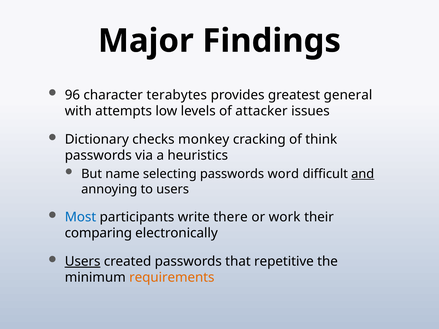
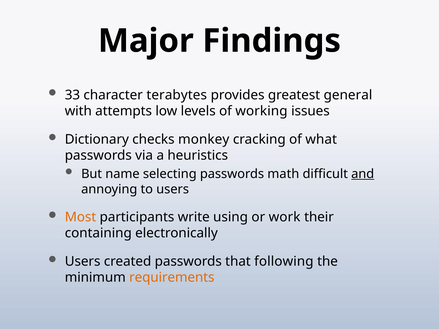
96: 96 -> 33
attacker: attacker -> working
think: think -> what
word: word -> math
Most colour: blue -> orange
there: there -> using
comparing: comparing -> containing
Users at (83, 262) underline: present -> none
repetitive: repetitive -> following
